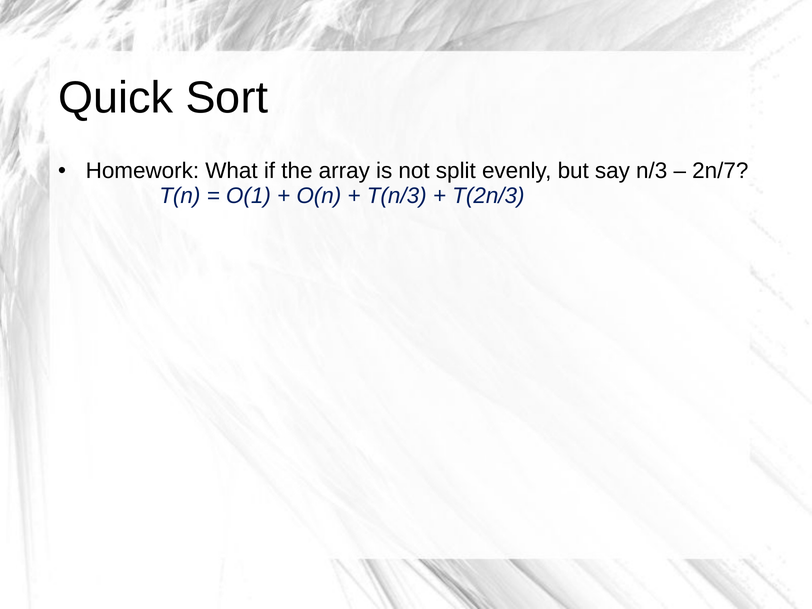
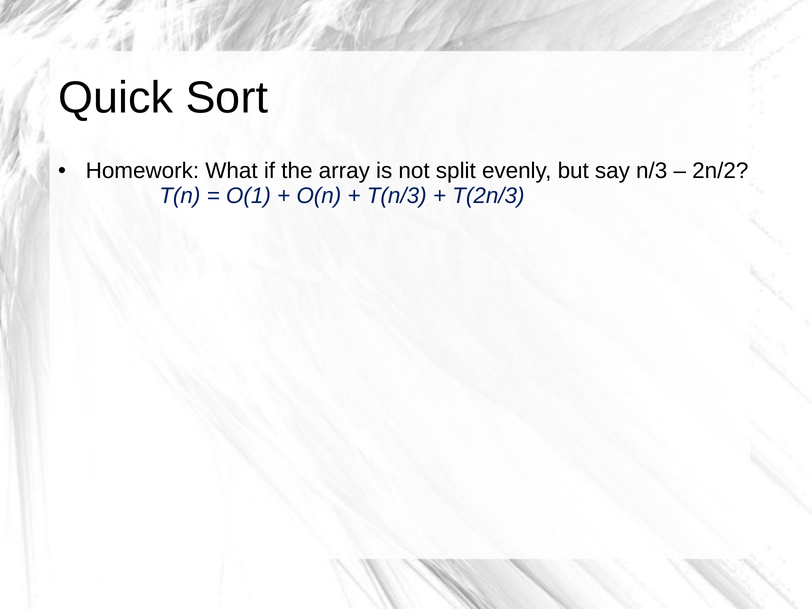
2n/7: 2n/7 -> 2n/2
